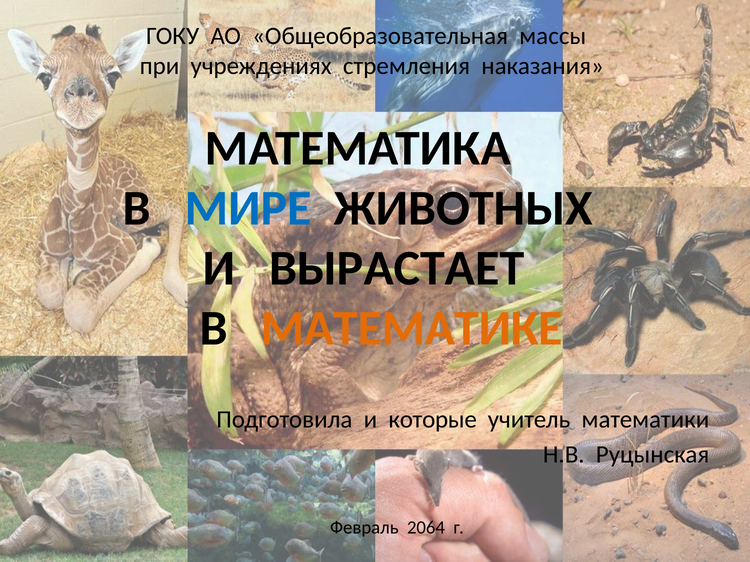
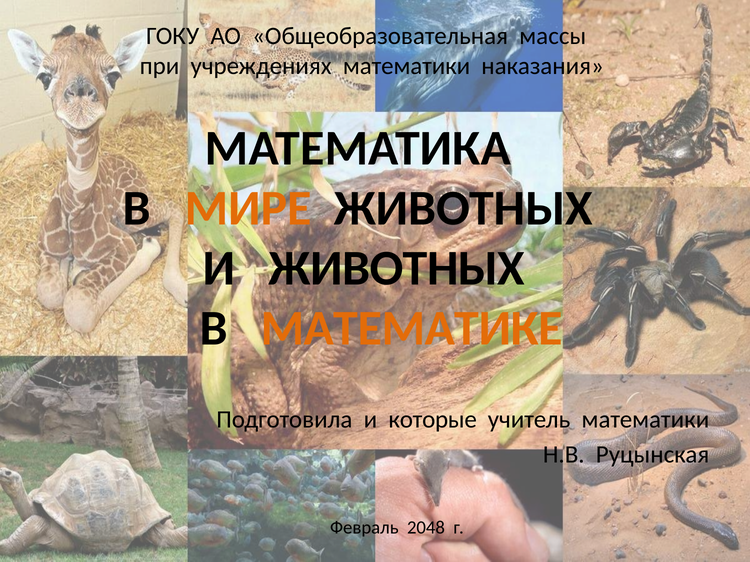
учреждениях стремления: стремления -> математики
МИРЕ colour: blue -> orange
И ВЫРАСТАЕТ: ВЫРАСТАЕТ -> ЖИВОТНЫХ
2064: 2064 -> 2048
